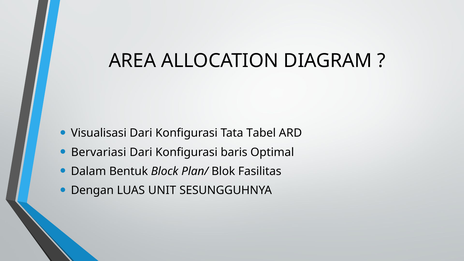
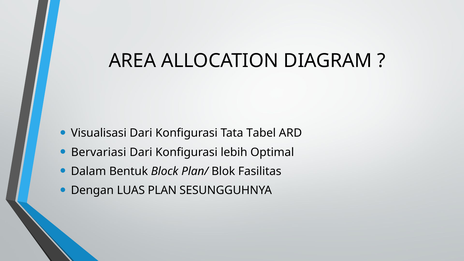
baris: baris -> lebih
UNIT: UNIT -> PLAN
